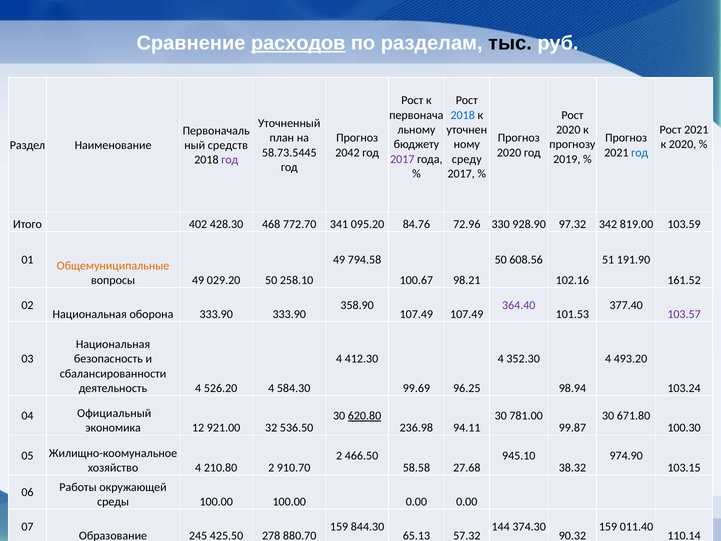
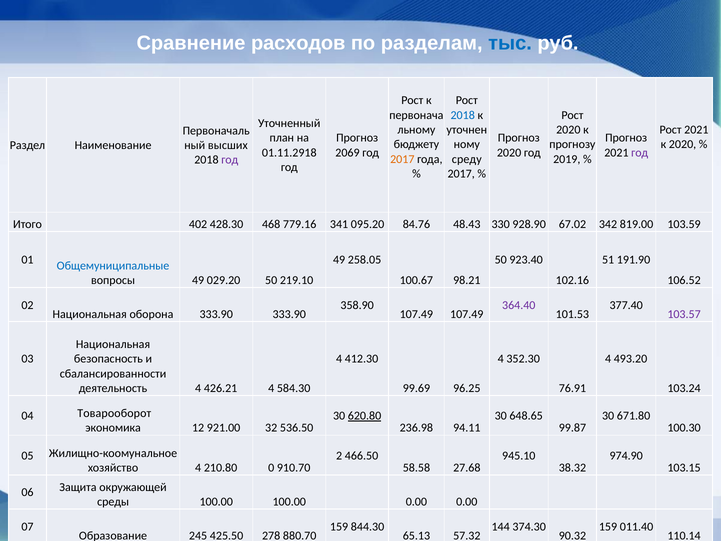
расходов underline: present -> none
тыс colour: black -> blue
средств: средств -> высших
58.73.5445: 58.73.5445 -> 01.11.2918
2042: 2042 -> 2069
год at (640, 153) colour: blue -> purple
2017 at (402, 159) colour: purple -> orange
772.70: 772.70 -> 779.16
72.96: 72.96 -> 48.43
97.32: 97.32 -> 67.02
Общемуниципальные colour: orange -> blue
794.58: 794.58 -> 258.05
608.56: 608.56 -> 923.40
258.10: 258.10 -> 219.10
161.52: 161.52 -> 106.52
526.20: 526.20 -> 426.21
98.94: 98.94 -> 76.91
Официальный: Официальный -> Товарооборот
781.00: 781.00 -> 648.65
210.80 2: 2 -> 0
Работы: Работы -> Защита
